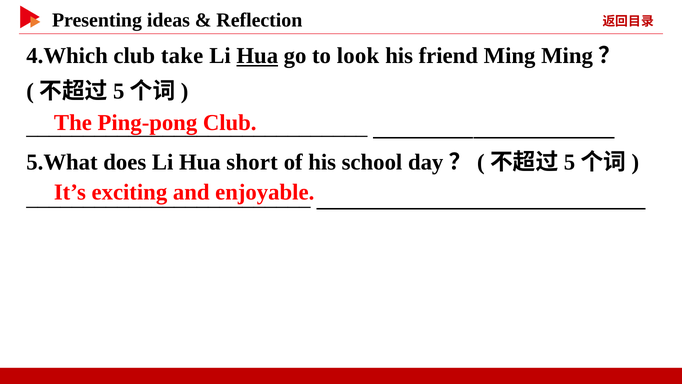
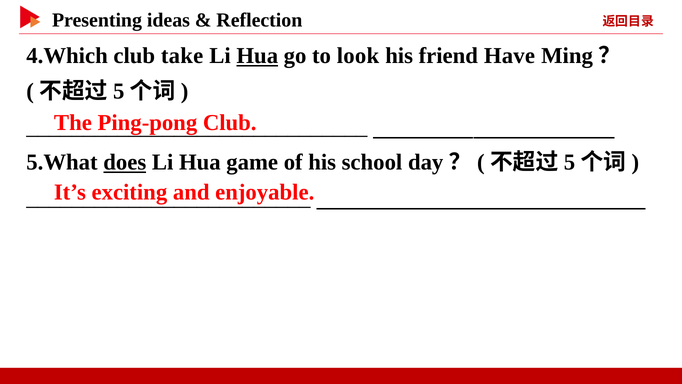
friend Ming: Ming -> Have
does underline: none -> present
short: short -> game
